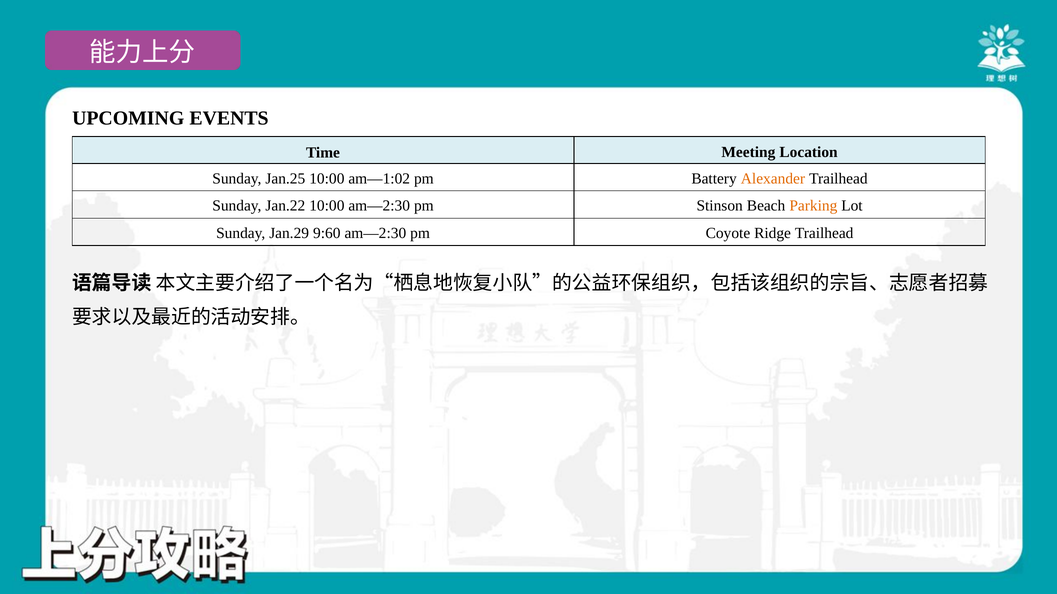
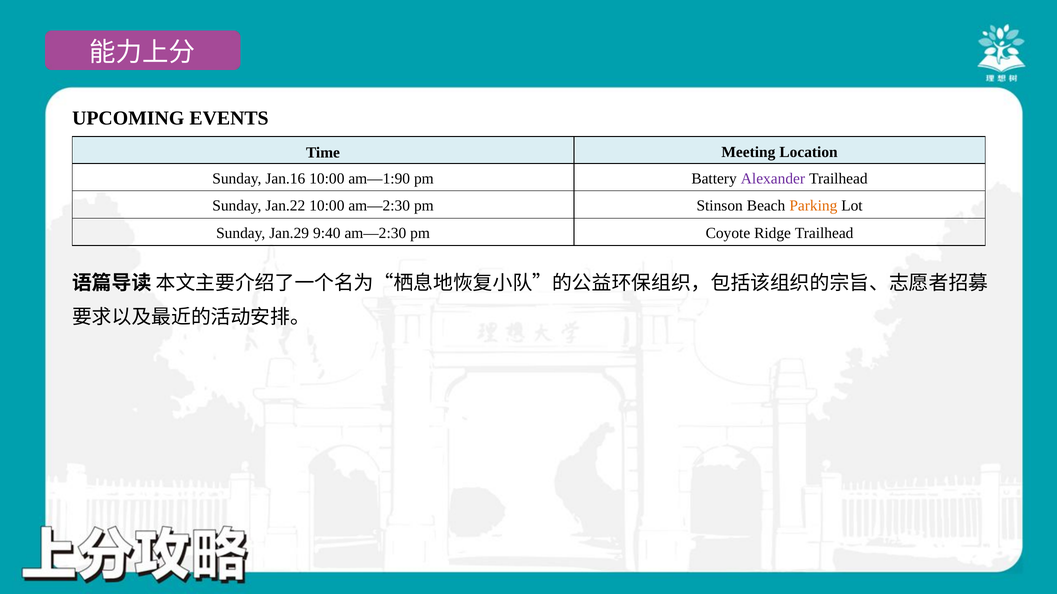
Jan.25: Jan.25 -> Jan.16
am—1:02: am—1:02 -> am—1:90
Alexander colour: orange -> purple
9:60: 9:60 -> 9:40
